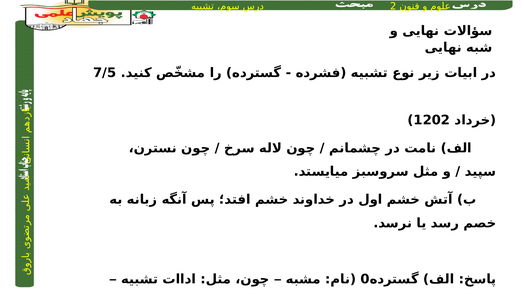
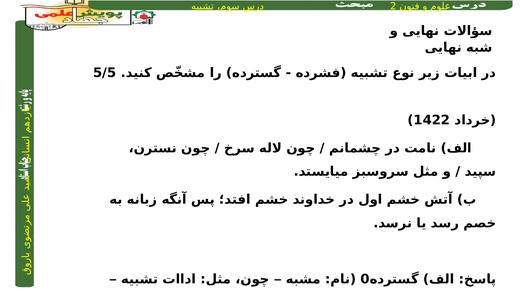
7/5: 7/5 -> 5/5
1202: 1202 -> 1422
